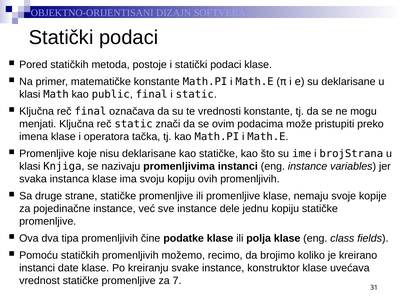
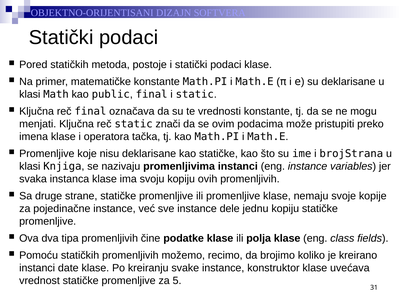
7: 7 -> 5
